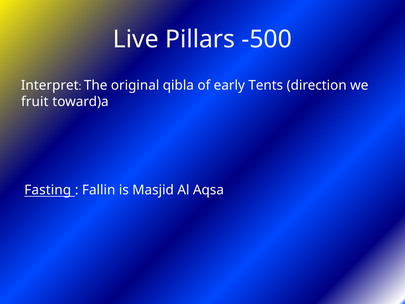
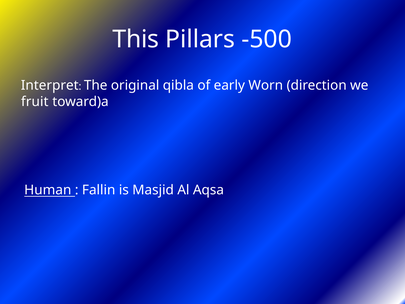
Live: Live -> This
Tents: Tents -> Worn
Fasting: Fasting -> Human
